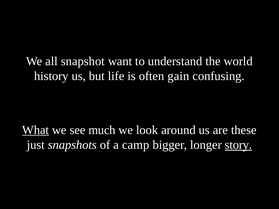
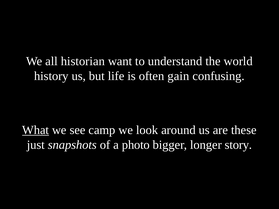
snapshot: snapshot -> historian
much: much -> camp
camp: camp -> photo
story underline: present -> none
